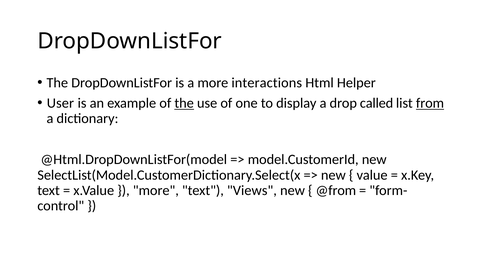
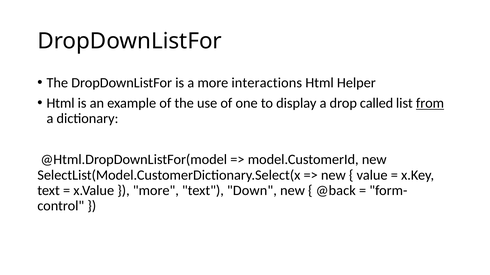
User at (60, 103): User -> Html
the at (184, 103) underline: present -> none
Views: Views -> Down
@from: @from -> @back
